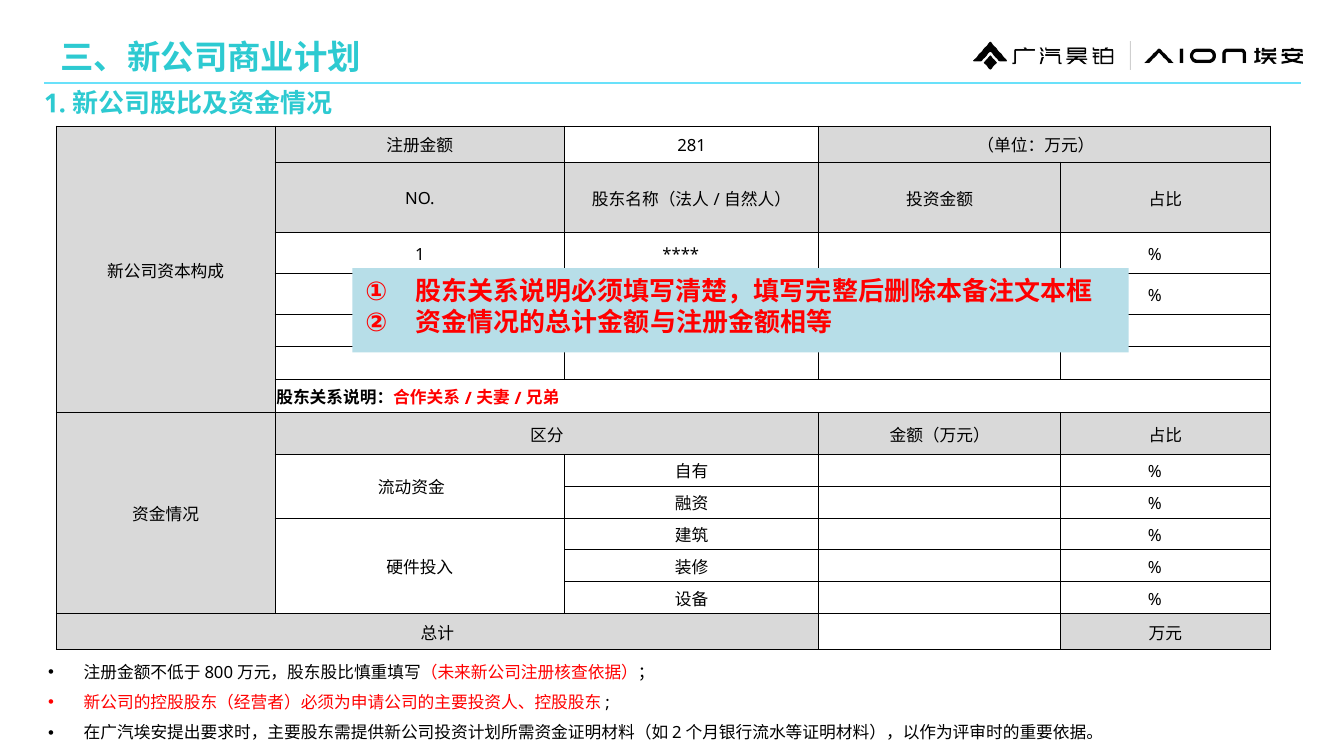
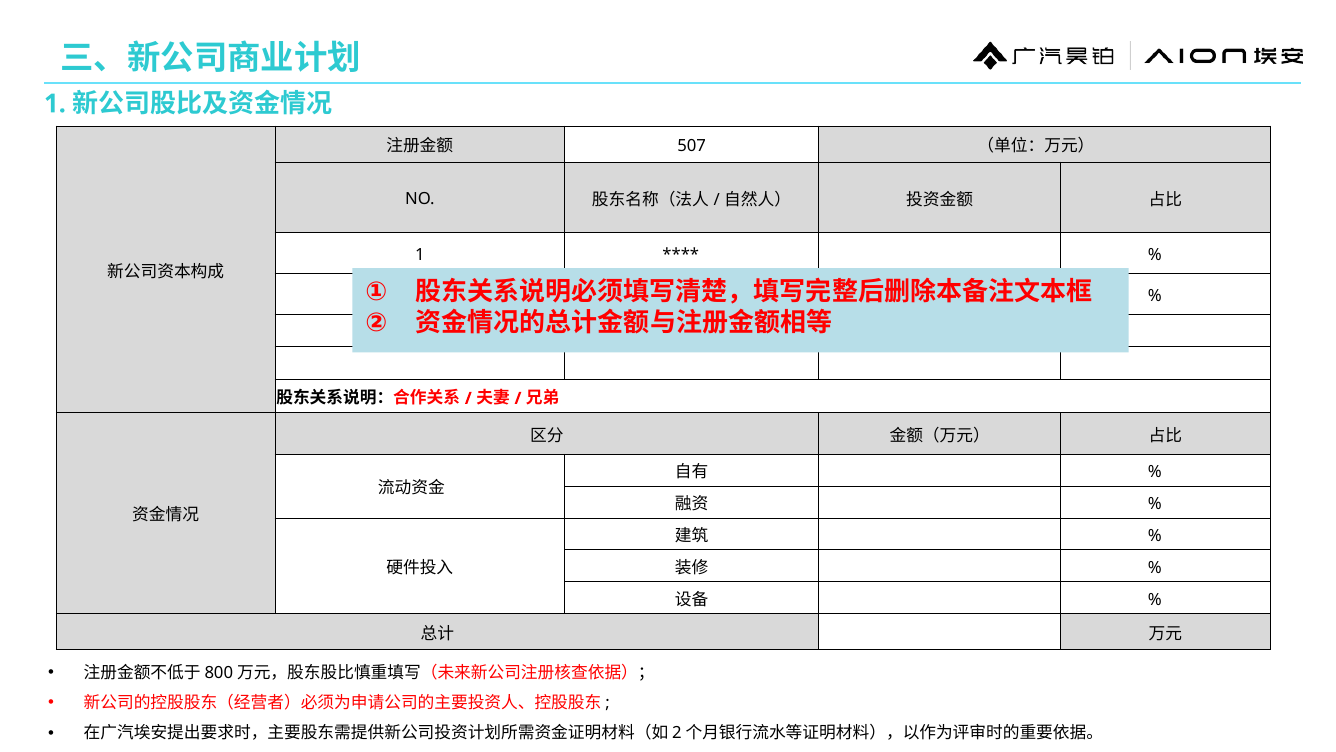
281: 281 -> 507
